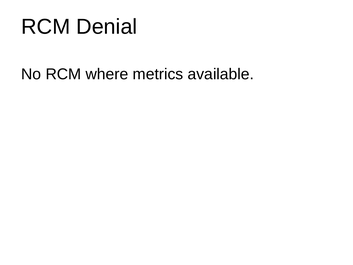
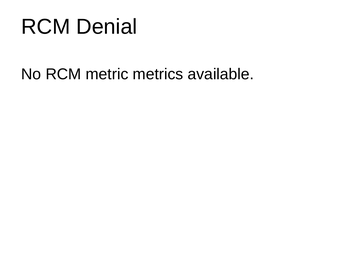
where: where -> metric
